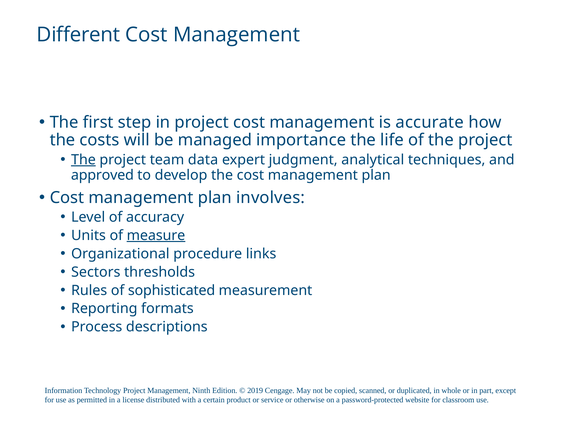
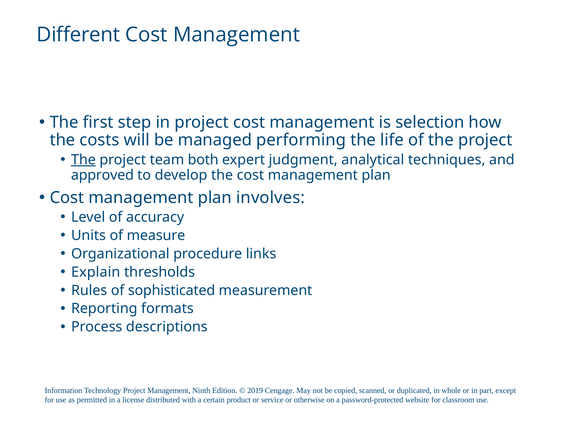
accurate: accurate -> selection
importance: importance -> performing
data: data -> both
measure underline: present -> none
Sectors: Sectors -> Explain
